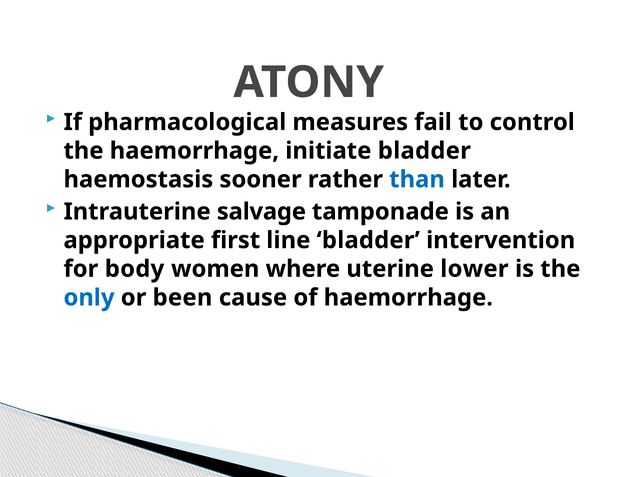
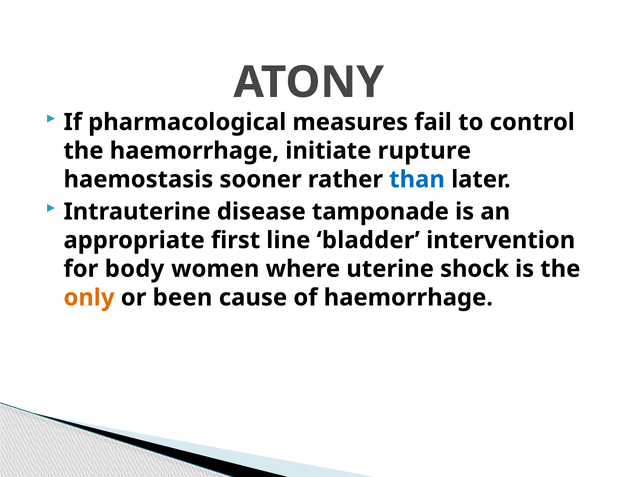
initiate bladder: bladder -> rupture
salvage: salvage -> disease
lower: lower -> shock
only colour: blue -> orange
